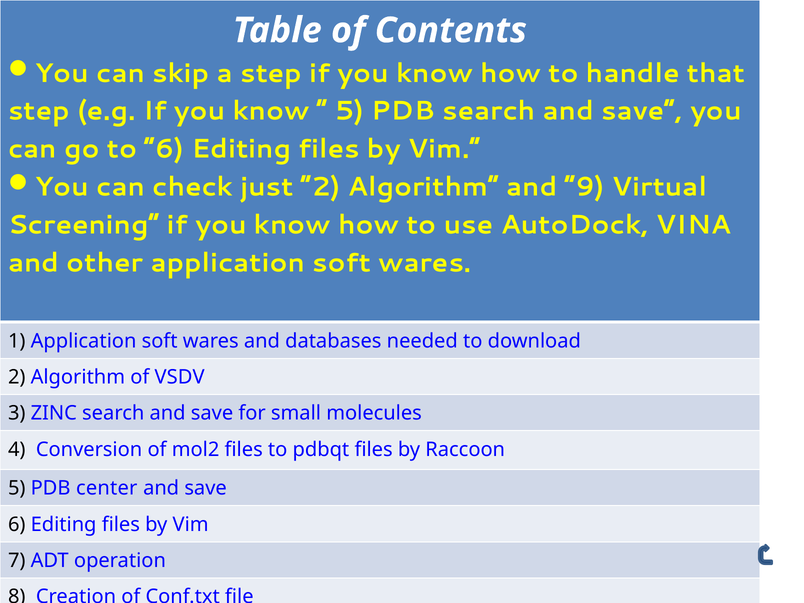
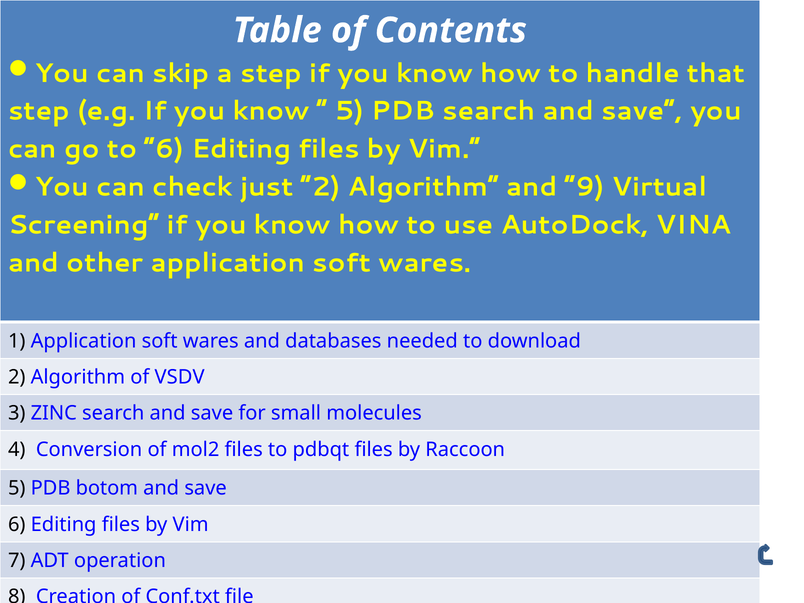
center: center -> botom
